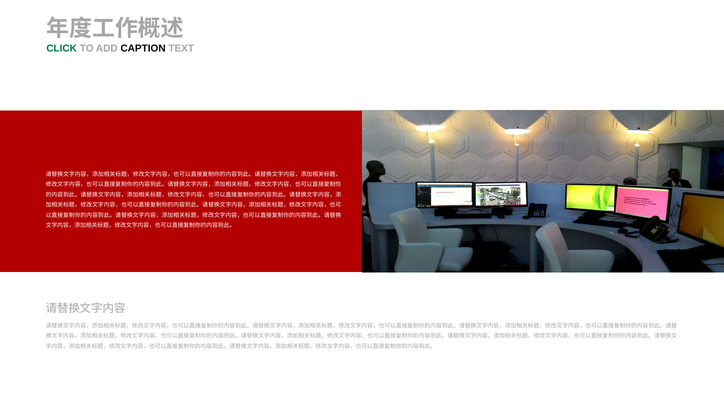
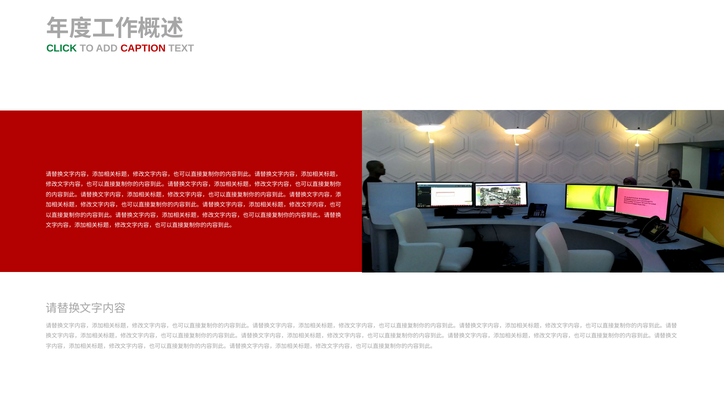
CAPTION colour: black -> red
